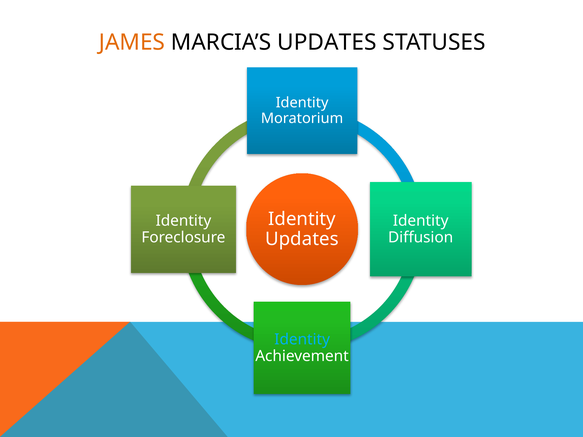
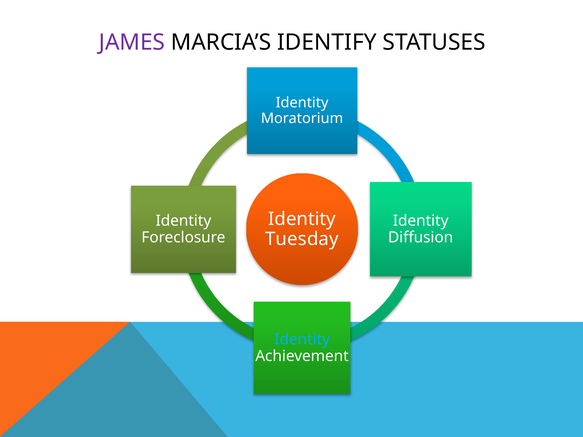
JAMES colour: orange -> purple
MARCIA’S UPDATES: UPDATES -> IDENTIFY
Updates at (302, 239): Updates -> Tuesday
